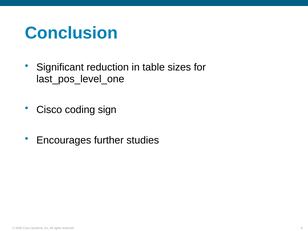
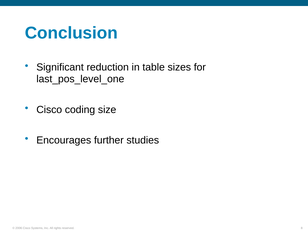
sign: sign -> size
